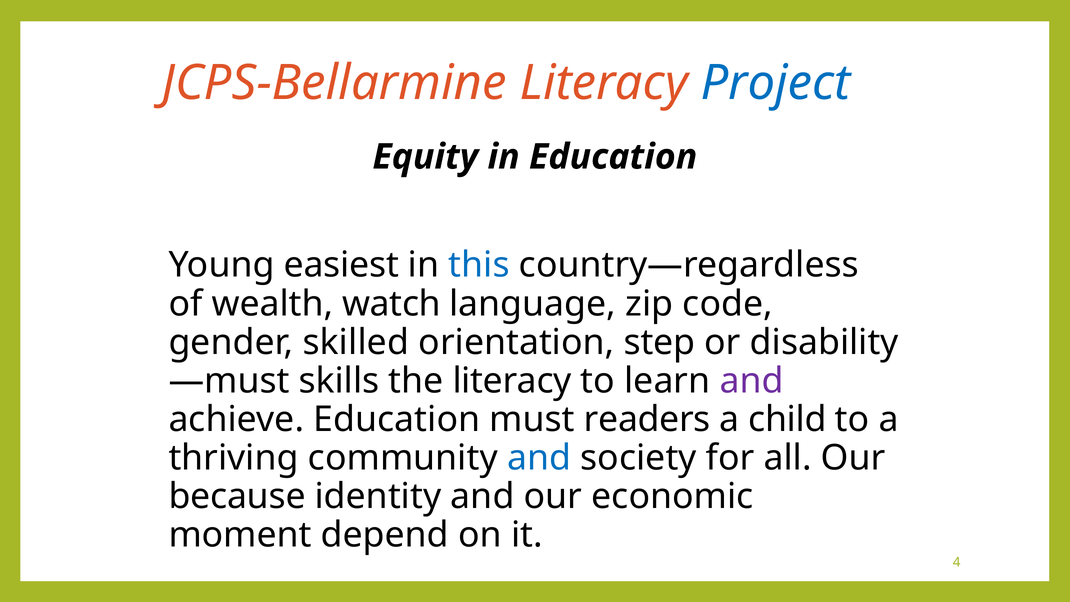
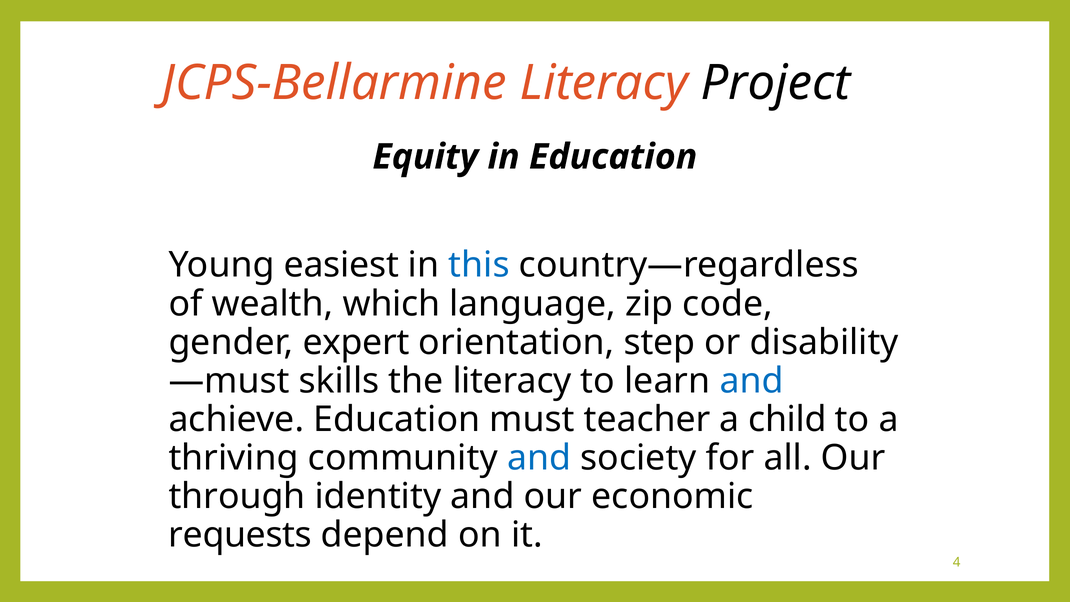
Project colour: blue -> black
watch: watch -> which
skilled: skilled -> expert
and at (752, 381) colour: purple -> blue
readers: readers -> teacher
because: because -> through
moment: moment -> requests
